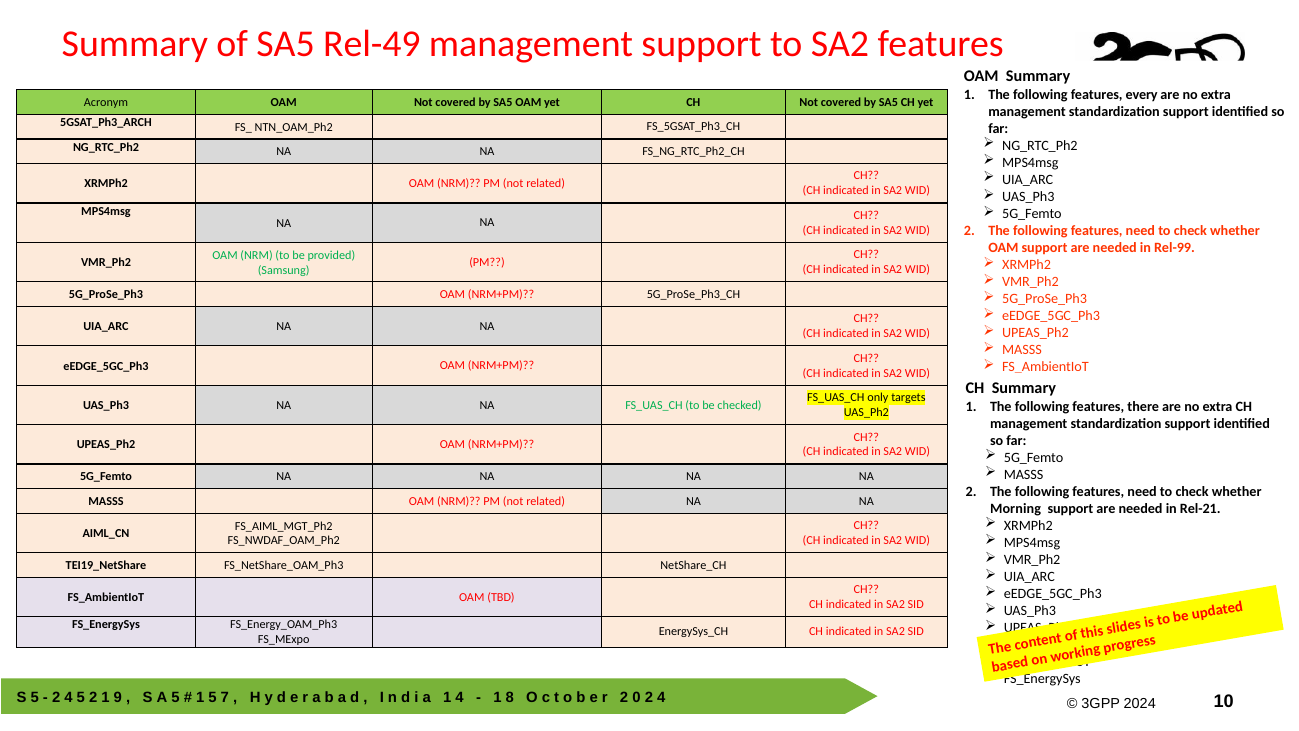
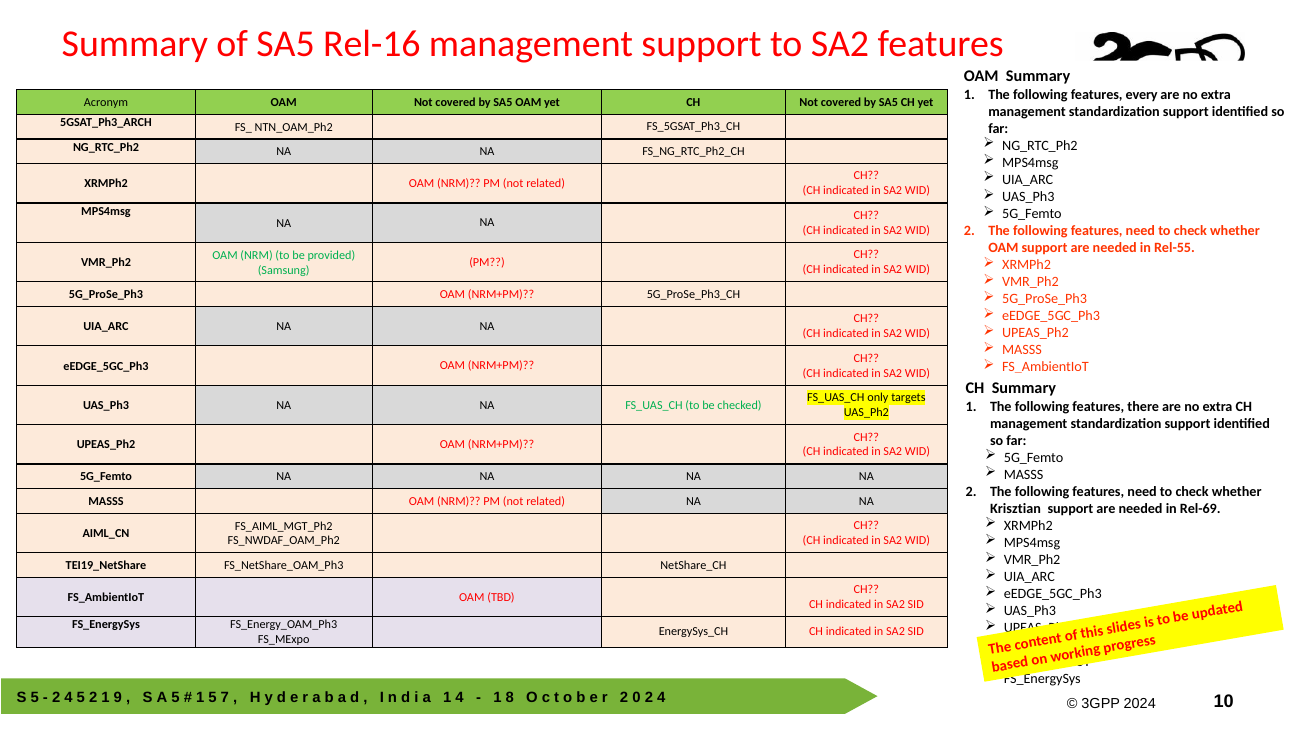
Rel-49: Rel-49 -> Rel-16
Rel-99: Rel-99 -> Rel-55
Morning: Morning -> Krisztian
Rel-21: Rel-21 -> Rel-69
